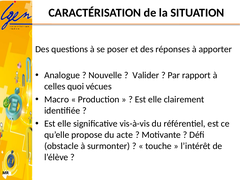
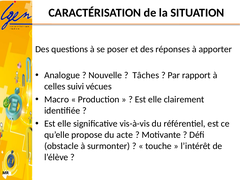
Valider: Valider -> Tâches
quoi: quoi -> suivi
